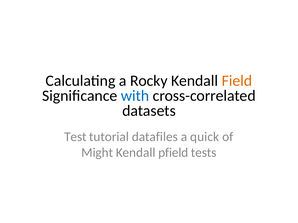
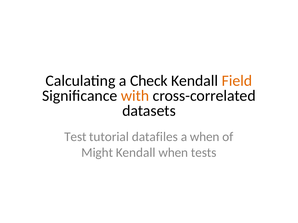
Rocky: Rocky -> Check
with colour: blue -> orange
a quick: quick -> when
Kendall pfield: pfield -> when
